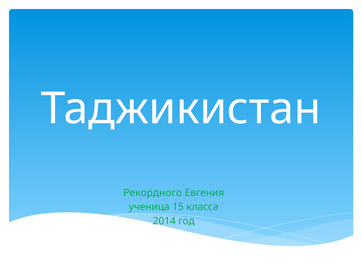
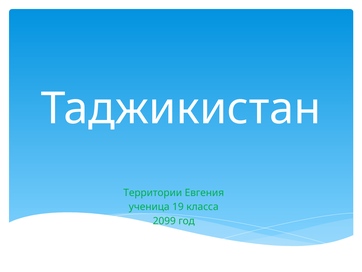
Рекордного: Рекордного -> Территории
15: 15 -> 19
2014: 2014 -> 2099
